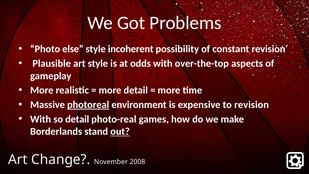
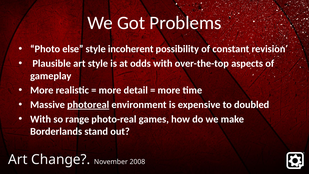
to revision: revision -> doubled
so detail: detail -> range
out underline: present -> none
